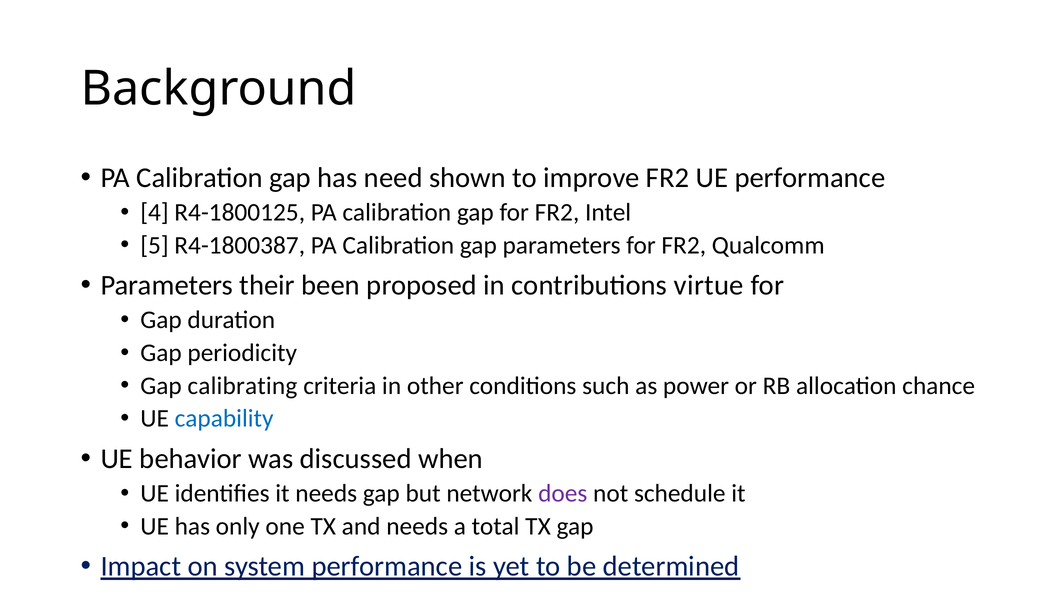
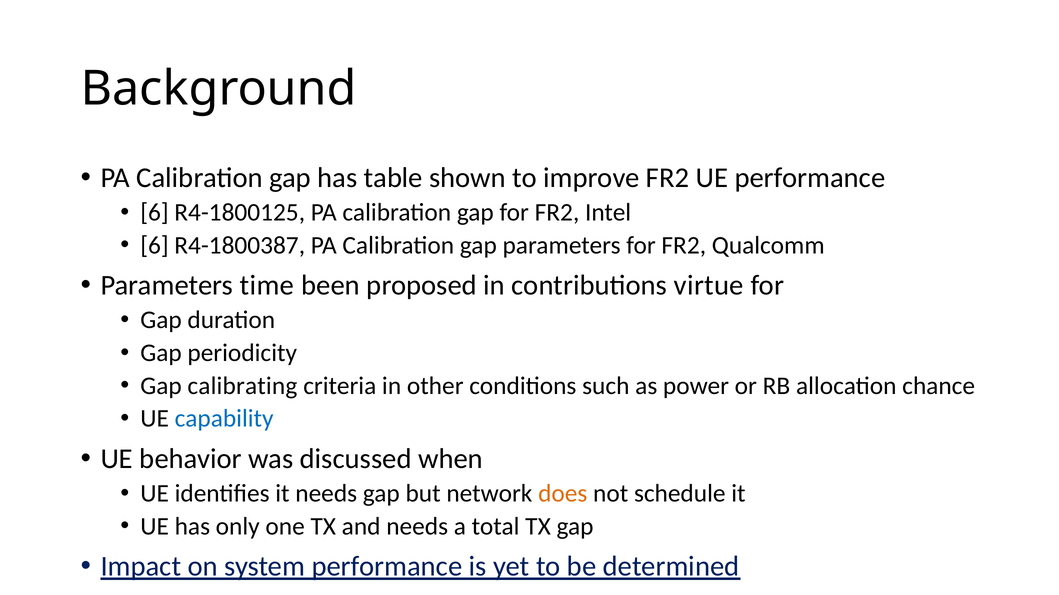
need: need -> table
4 at (154, 213): 4 -> 6
5 at (154, 245): 5 -> 6
their: their -> time
does colour: purple -> orange
